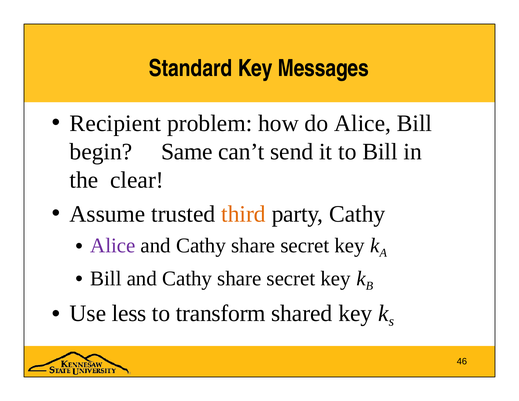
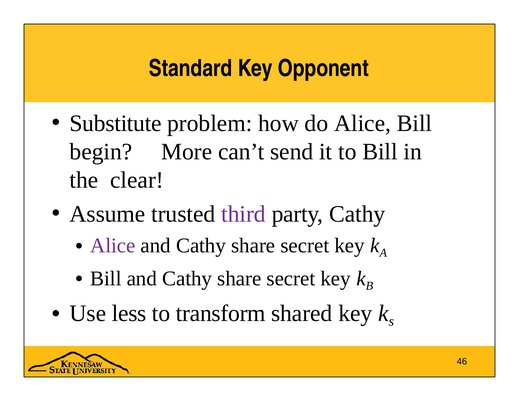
Messages: Messages -> Opponent
Recipient: Recipient -> Substitute
Same: Same -> More
third colour: orange -> purple
